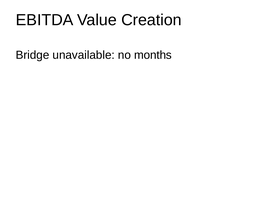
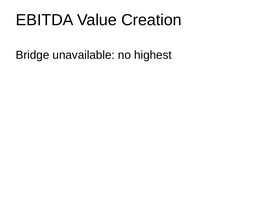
months: months -> highest
